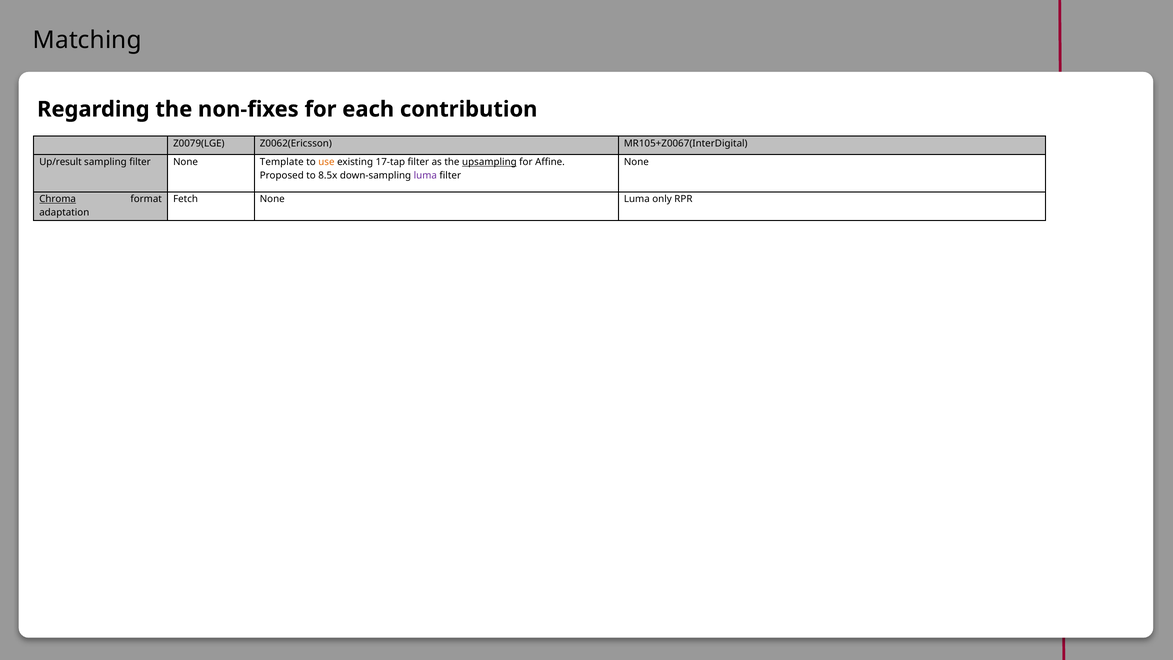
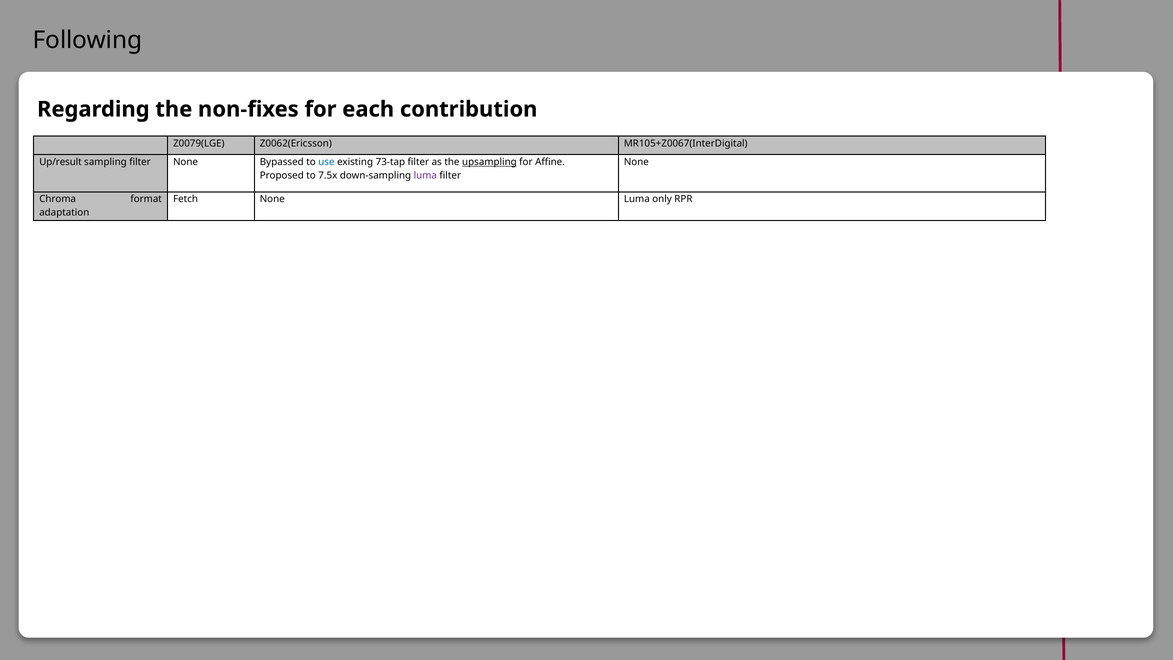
Matching: Matching -> Following
Template: Template -> Bypassed
use colour: orange -> blue
17-tap: 17-tap -> 73-tap
8.5x: 8.5x -> 7.5x
Chroma underline: present -> none
